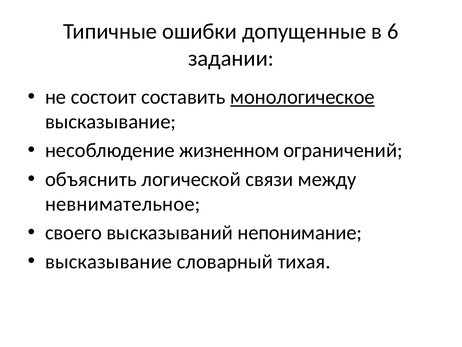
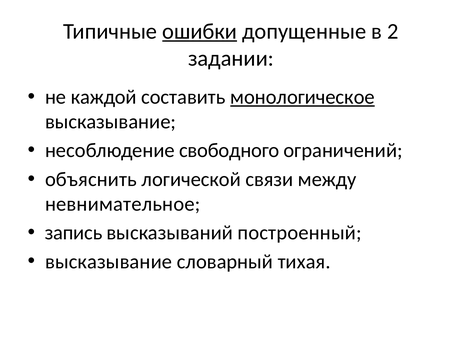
ошибки underline: none -> present
6: 6 -> 2
состоит: состоит -> каждой
жизненном: жизненном -> свободного
своего: своего -> запись
непонимание: непонимание -> построенный
